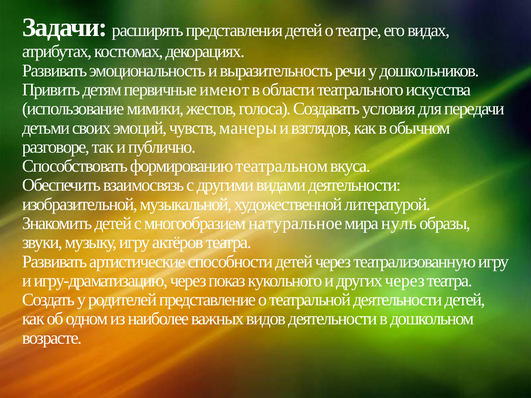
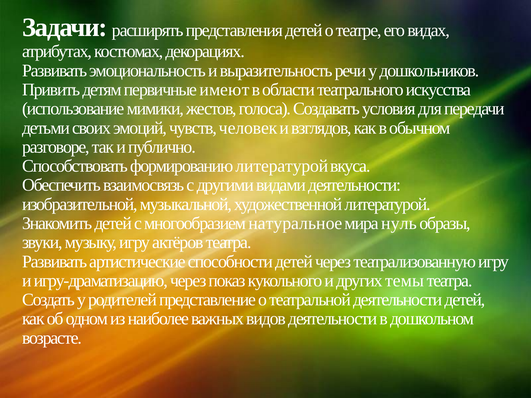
манеры: манеры -> человек
формированию театральном: театральном -> литературой
других через: через -> темы
